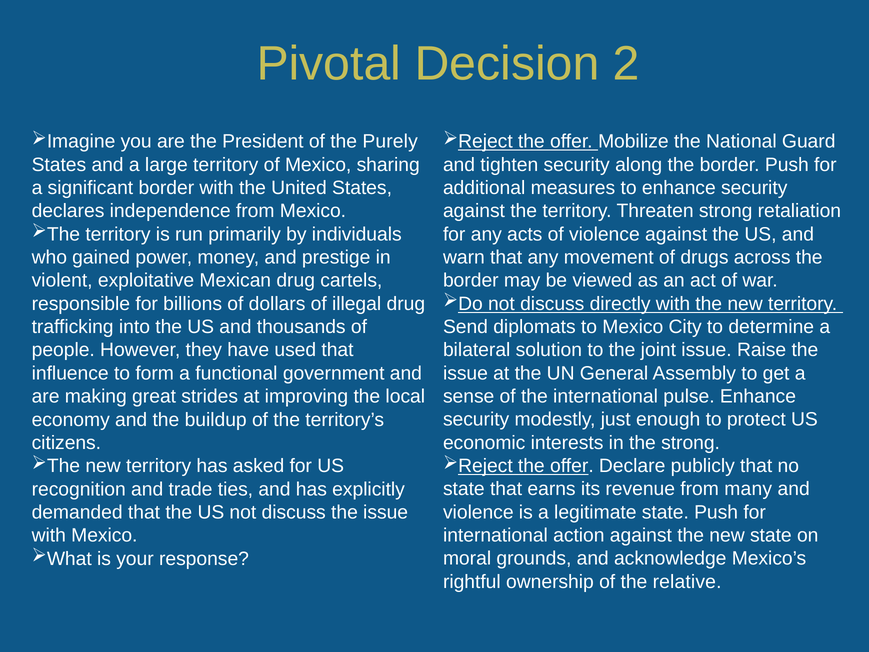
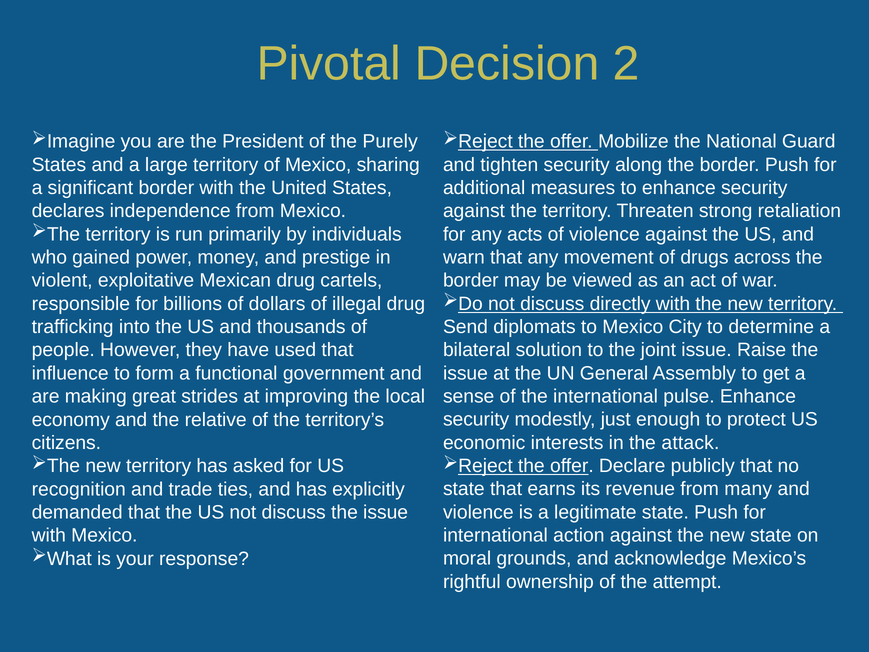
buildup: buildup -> relative
the strong: strong -> attack
relative: relative -> attempt
